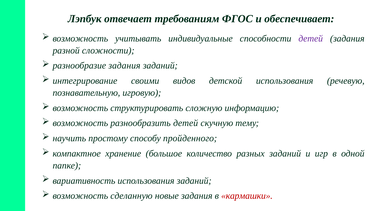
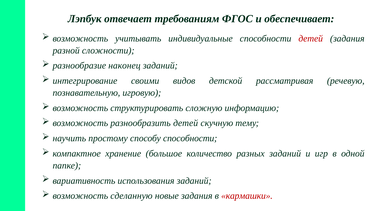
детей at (311, 38) colour: purple -> red
разнообразие задания: задания -> наконец
детской использования: использования -> рассматривая
способу пройденного: пройденного -> способности
